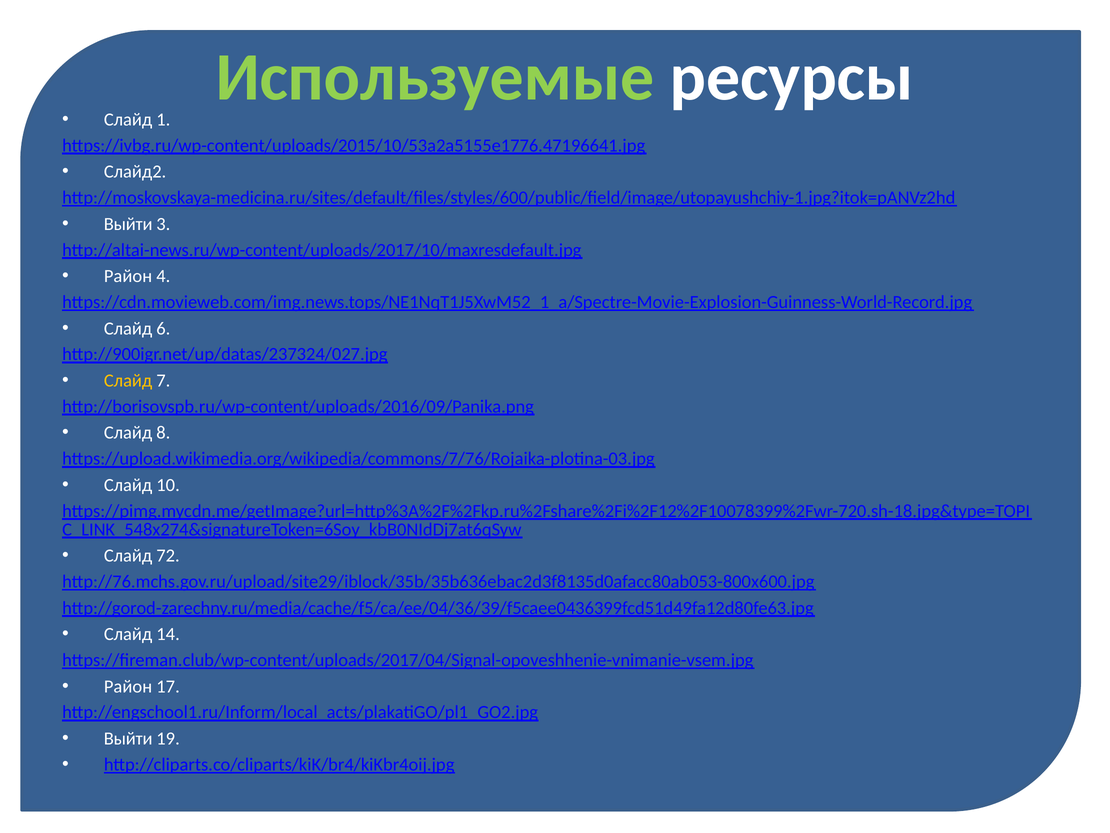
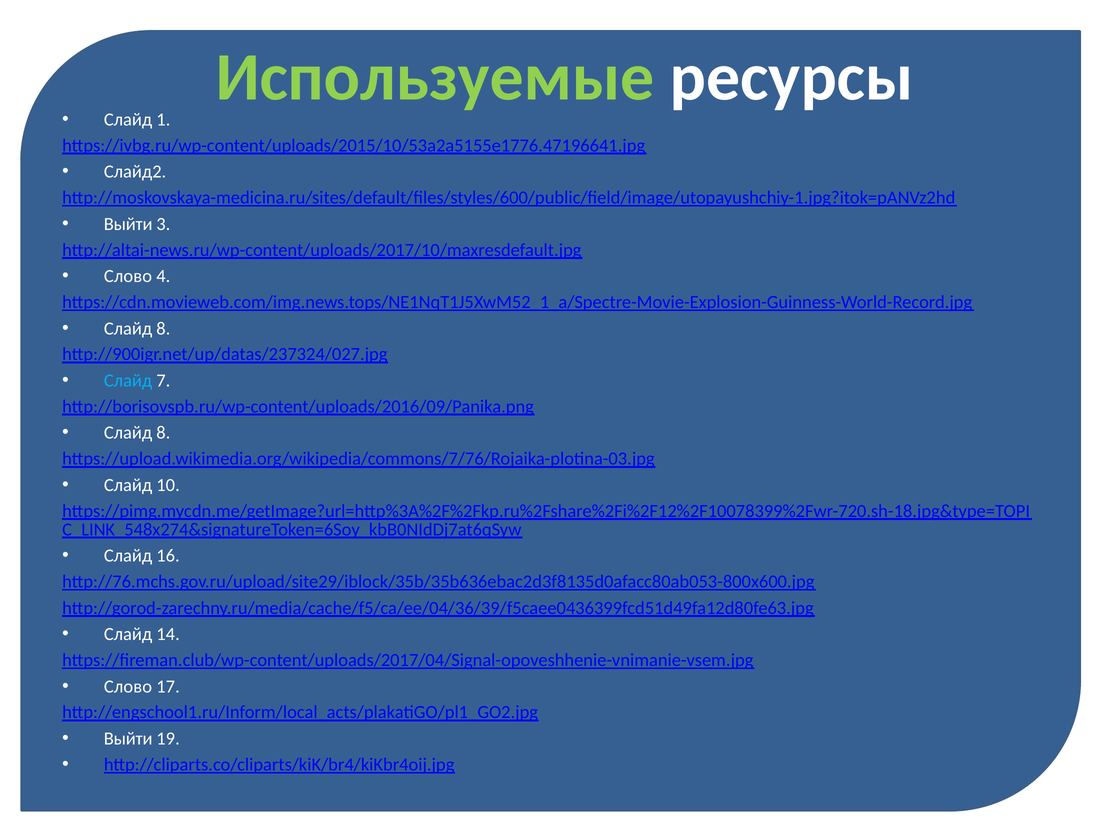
Район at (128, 276): Район -> Слово
6 at (163, 328): 6 -> 8
Слайд at (128, 380) colour: yellow -> light blue
72: 72 -> 16
Район at (128, 686): Район -> Слово
